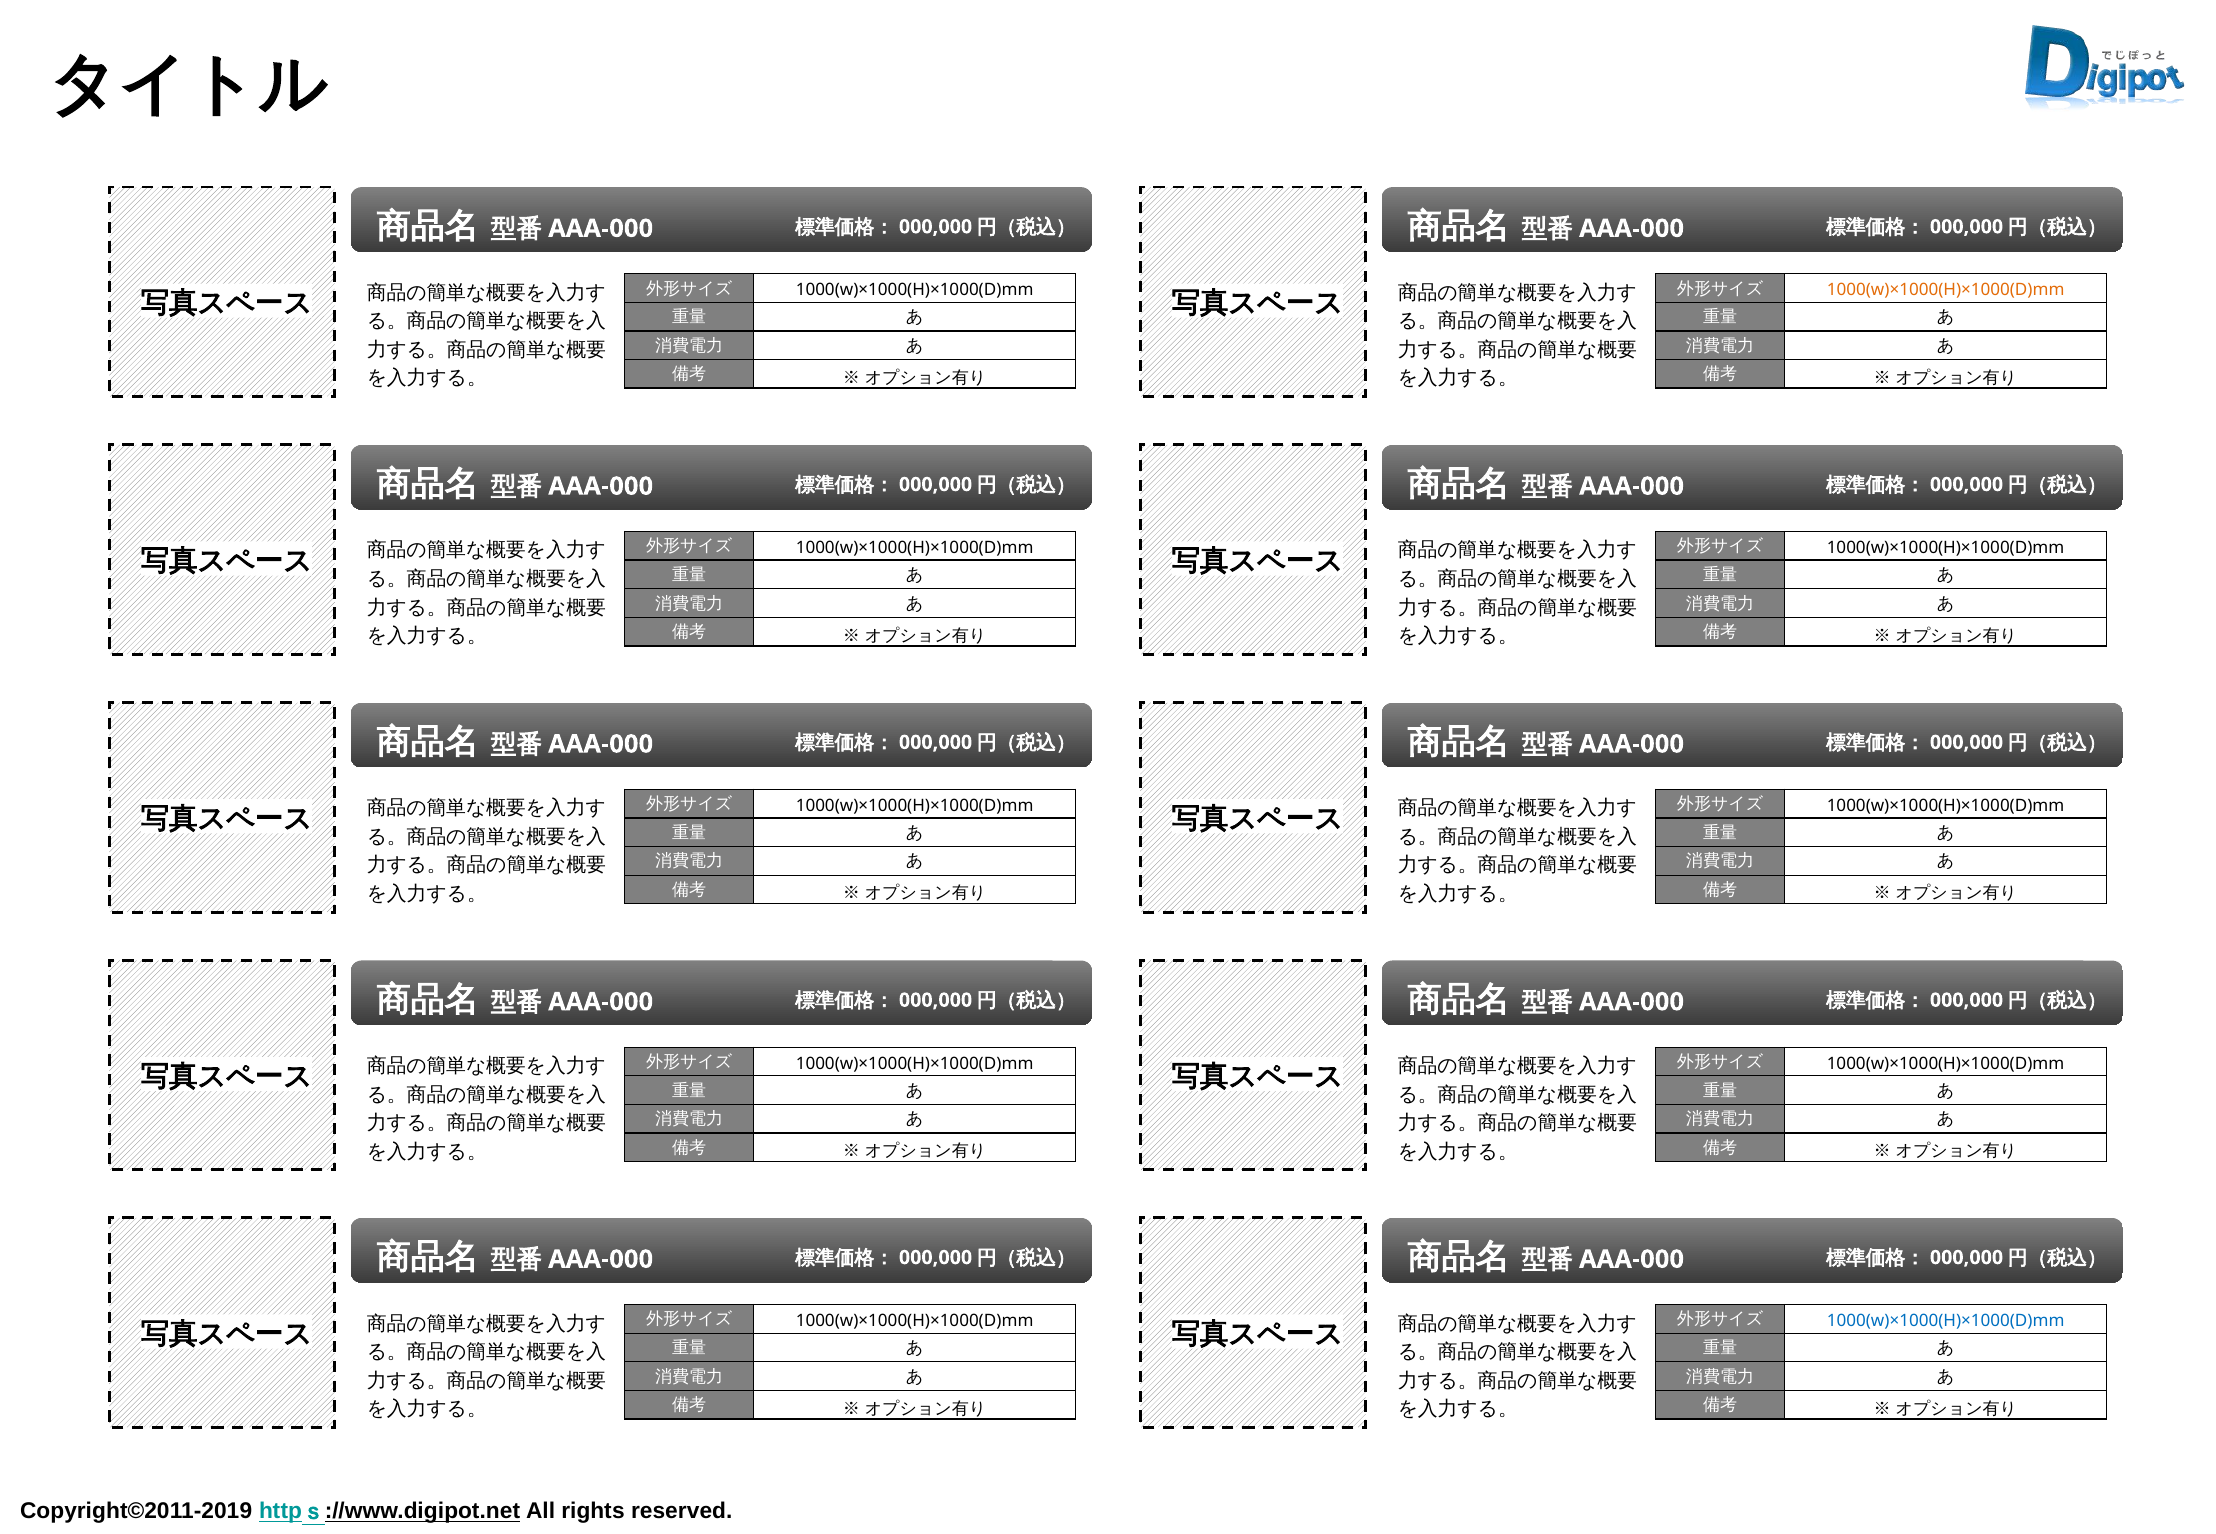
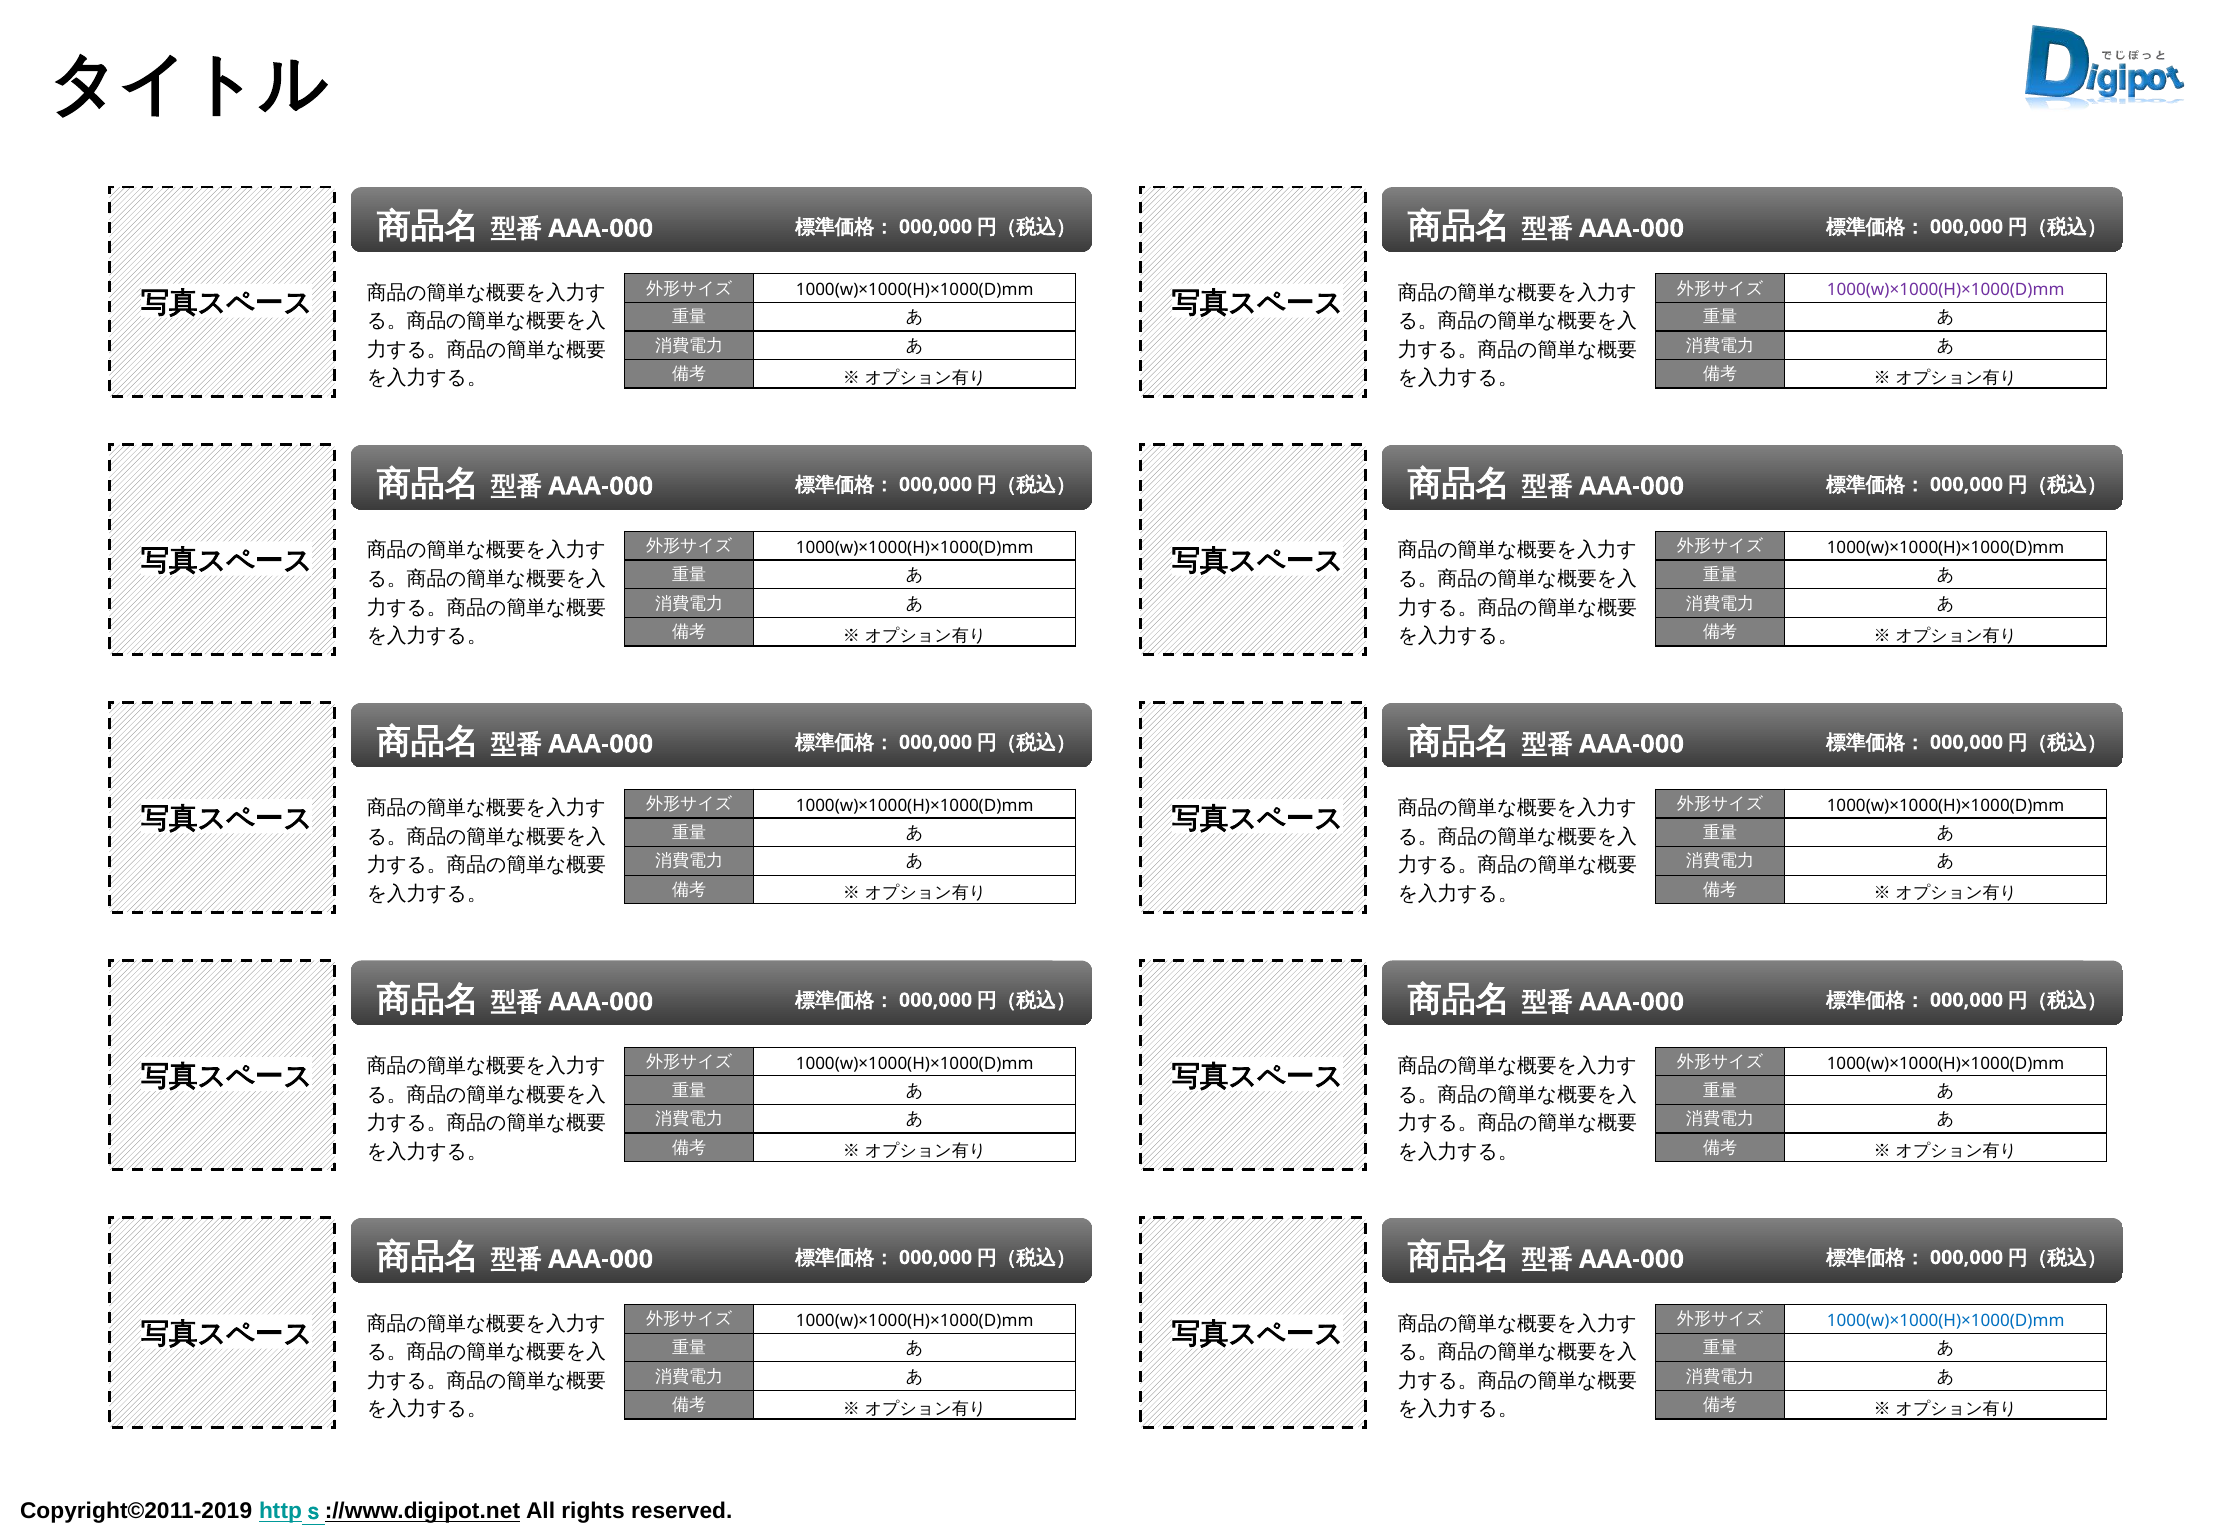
1000(w)×1000(H)×1000(D)mm at (1946, 290) colour: orange -> purple
